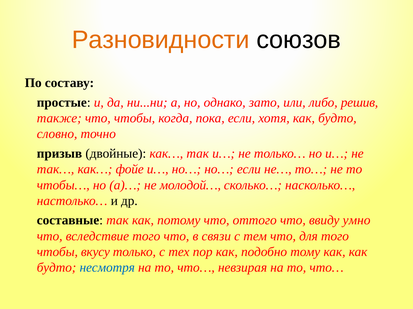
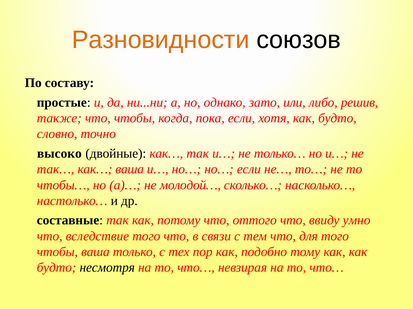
призыв: призыв -> высоко
как… фойе: фойе -> ваша
чтобы вкусу: вкусу -> ваша
несмотря colour: blue -> black
